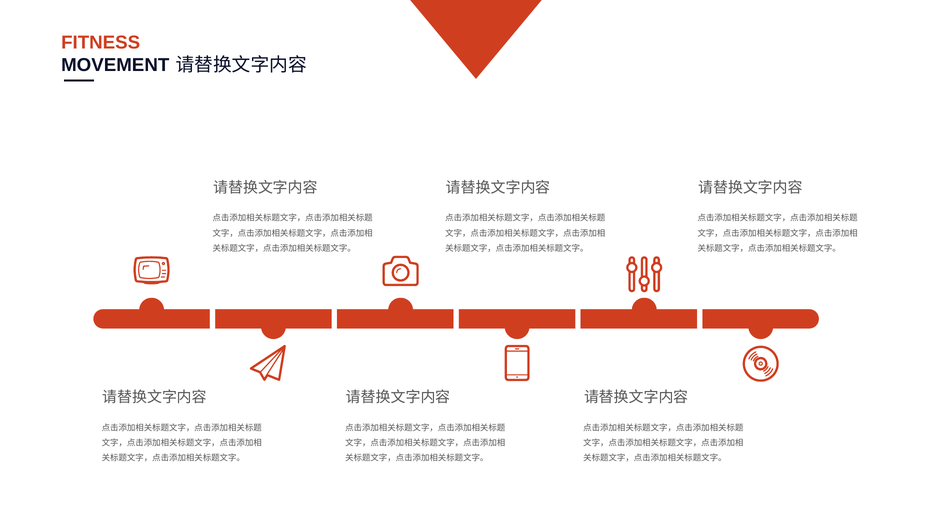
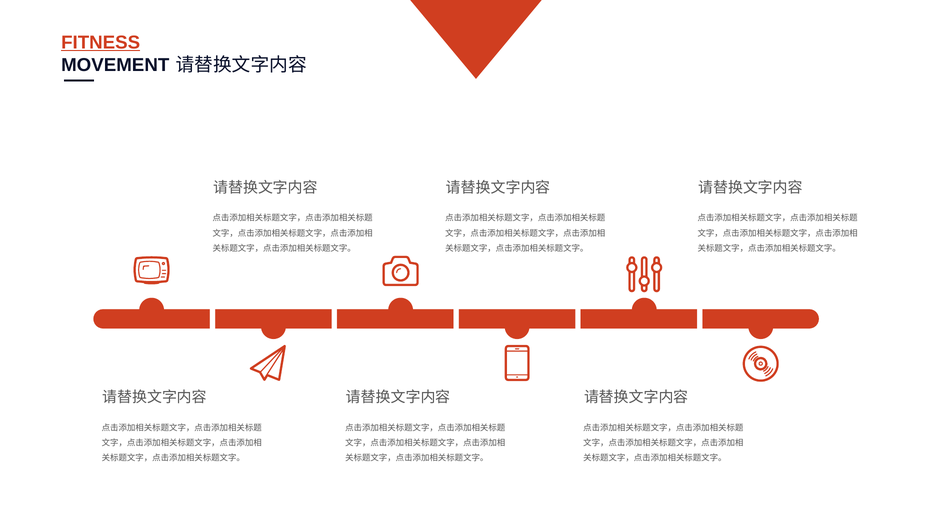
FITNESS underline: none -> present
